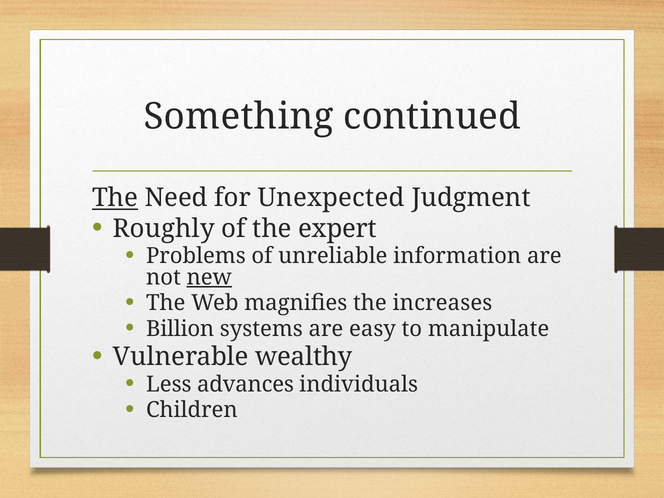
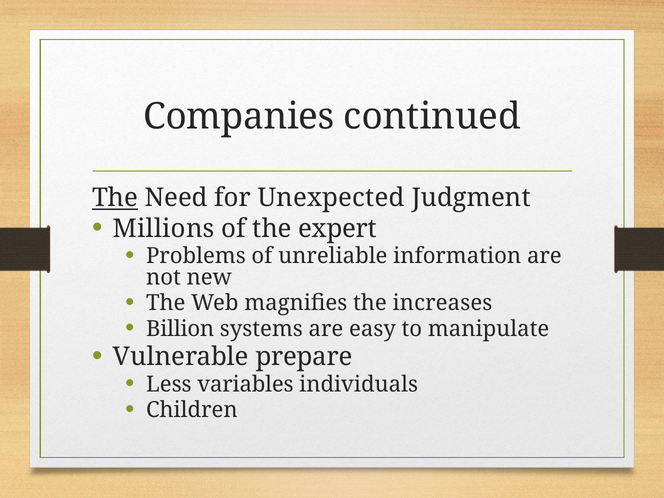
Something: Something -> Companies
Roughly: Roughly -> Millions
new underline: present -> none
wealthy: wealthy -> prepare
advances: advances -> variables
